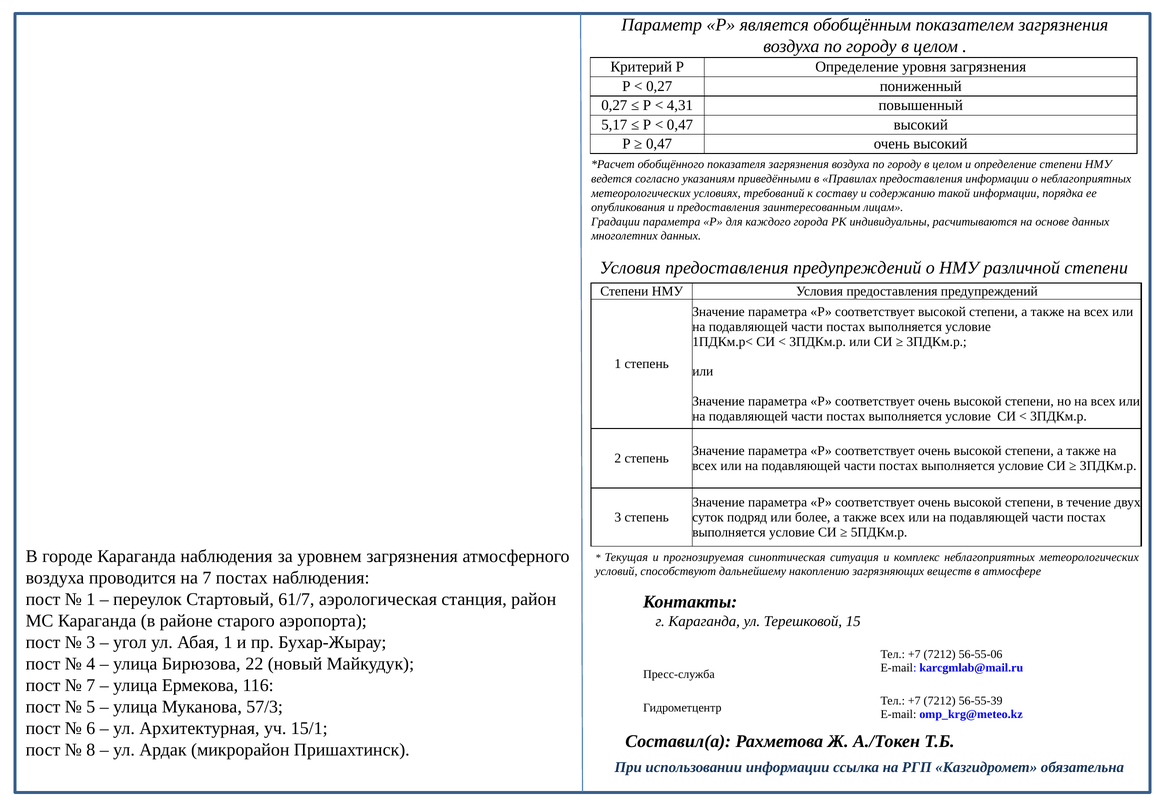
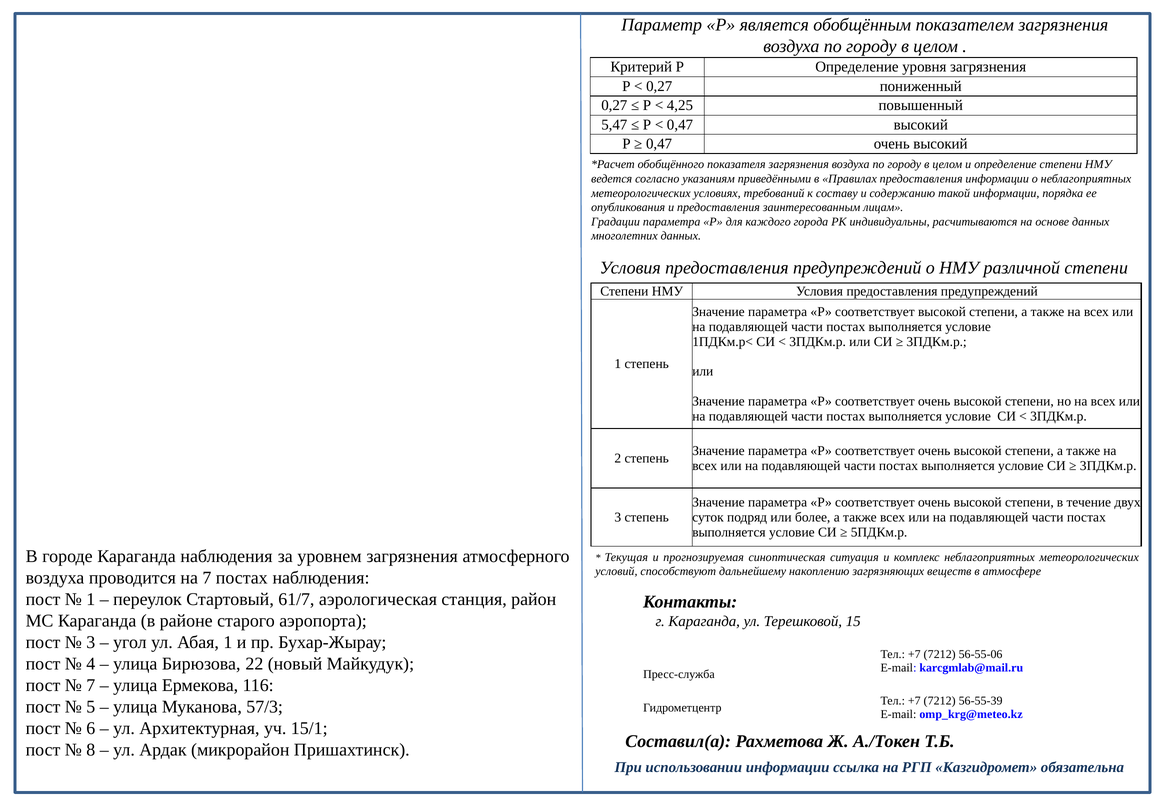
4,31: 4,31 -> 4,25
5,17: 5,17 -> 5,47
